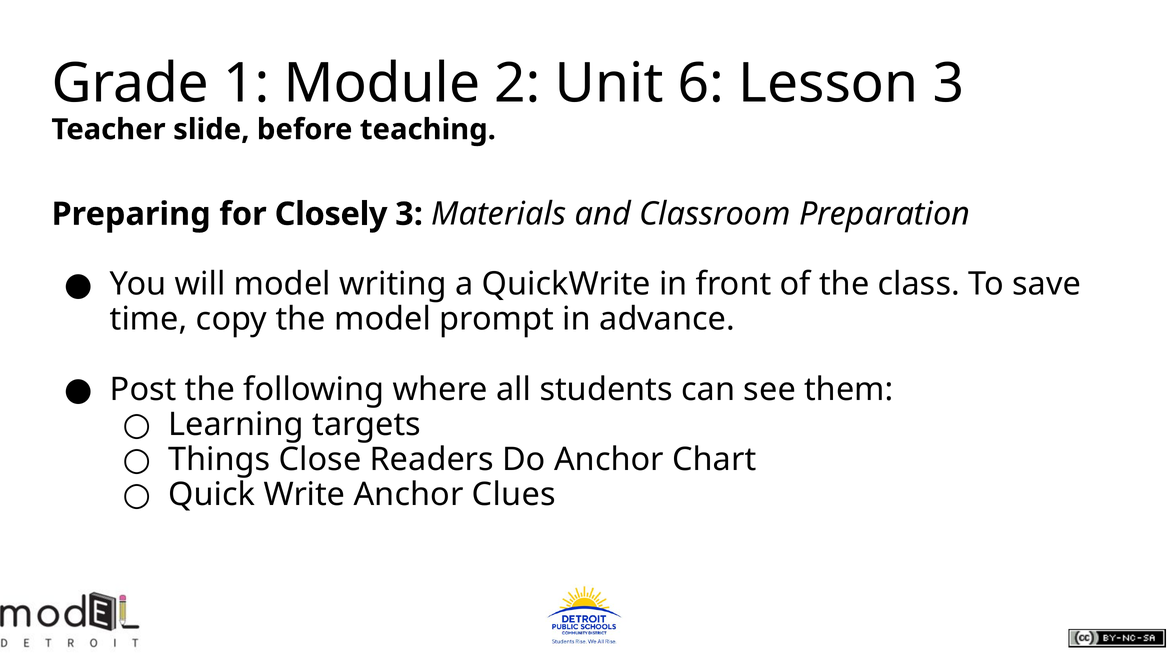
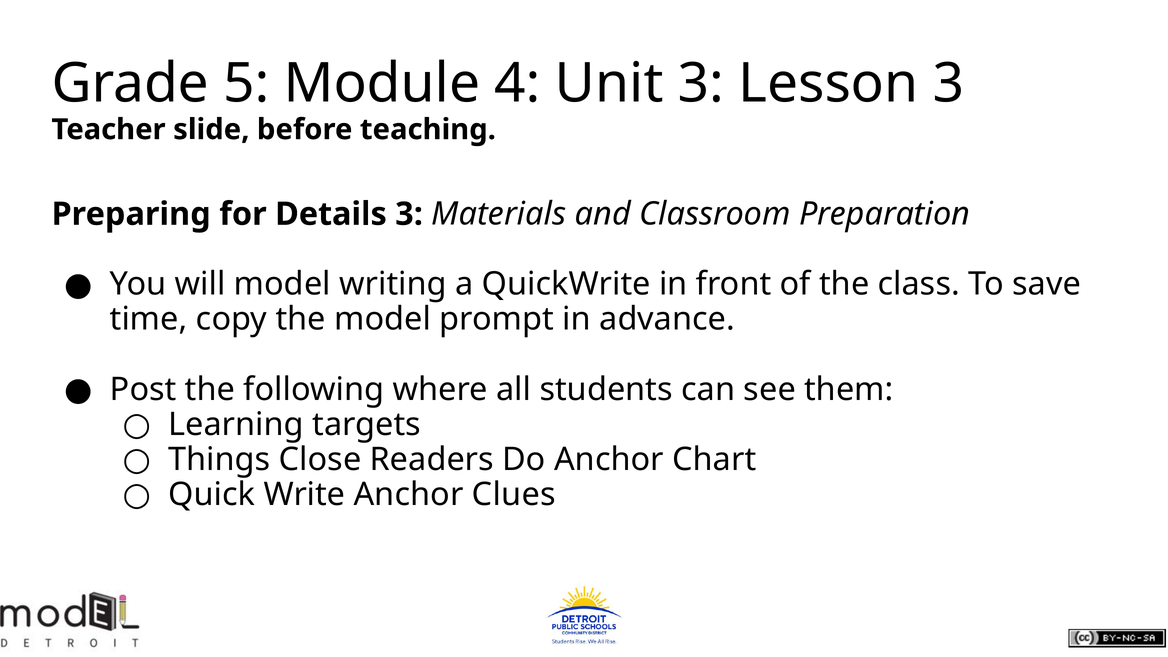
1: 1 -> 5
2: 2 -> 4
Unit 6: 6 -> 3
Closely: Closely -> Details
